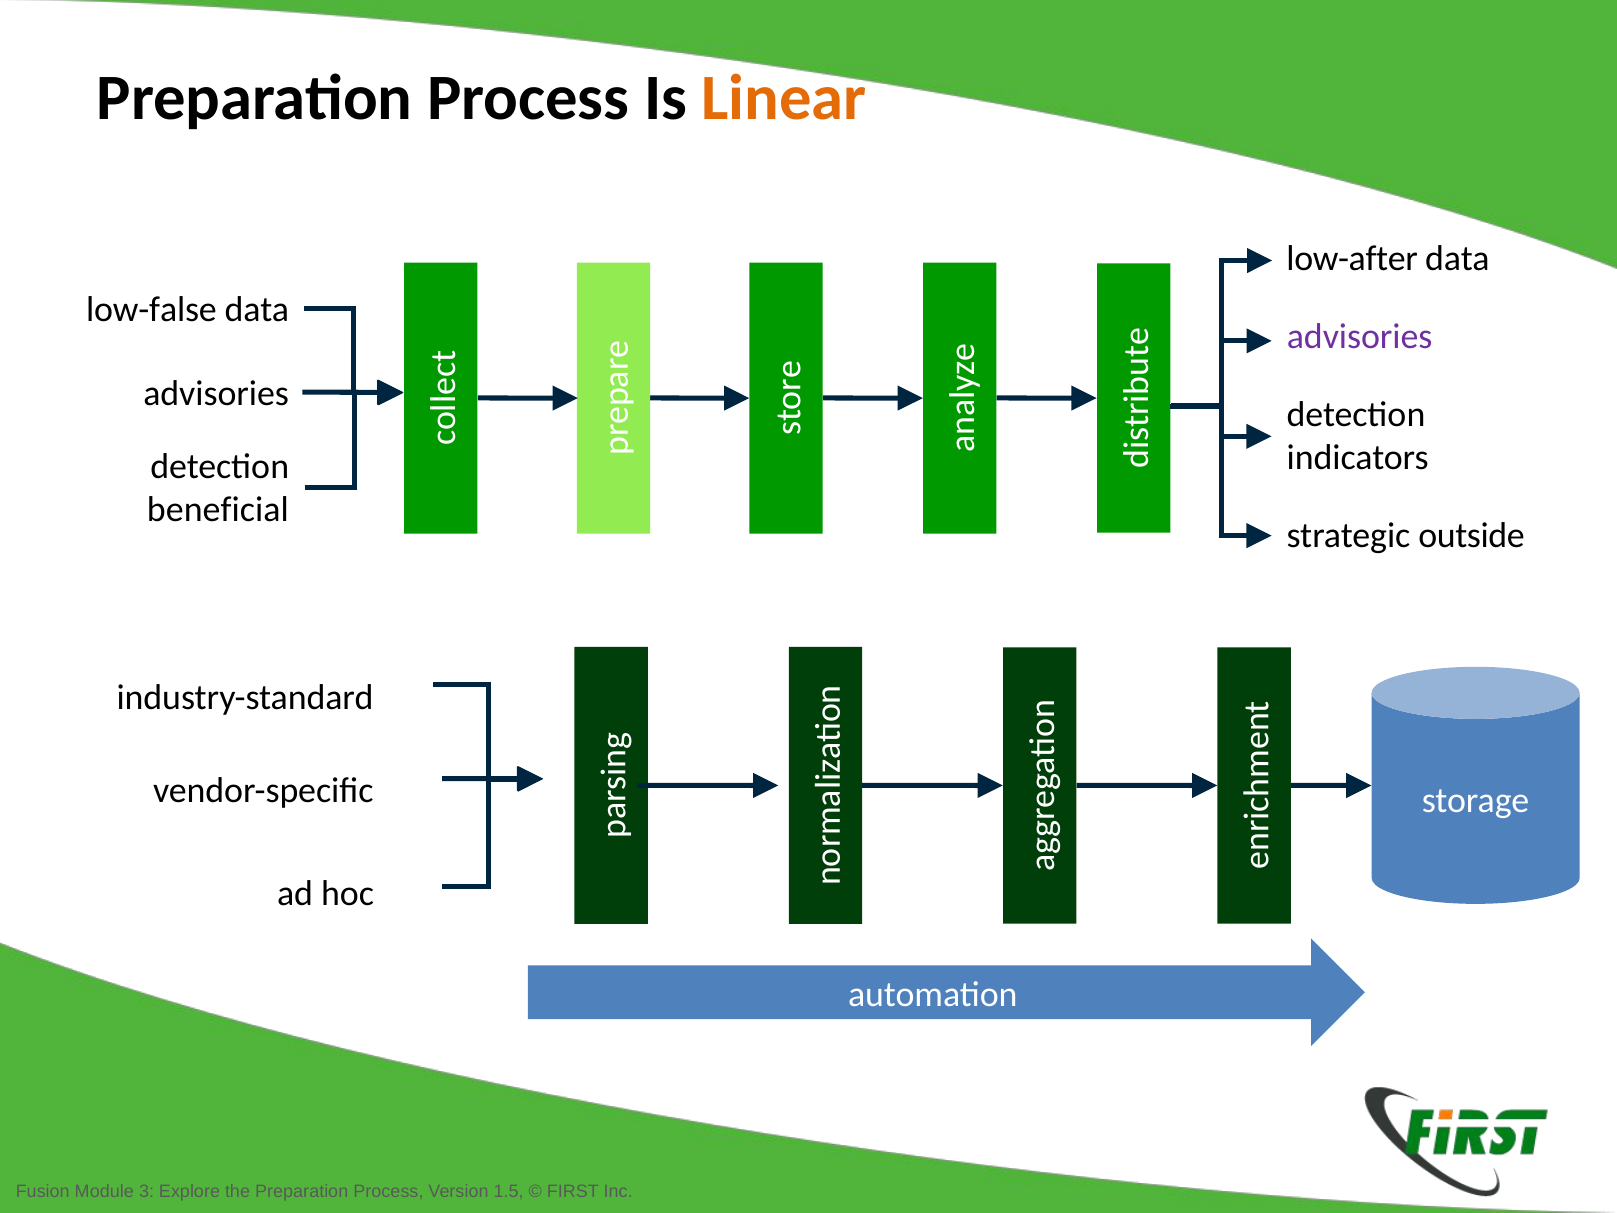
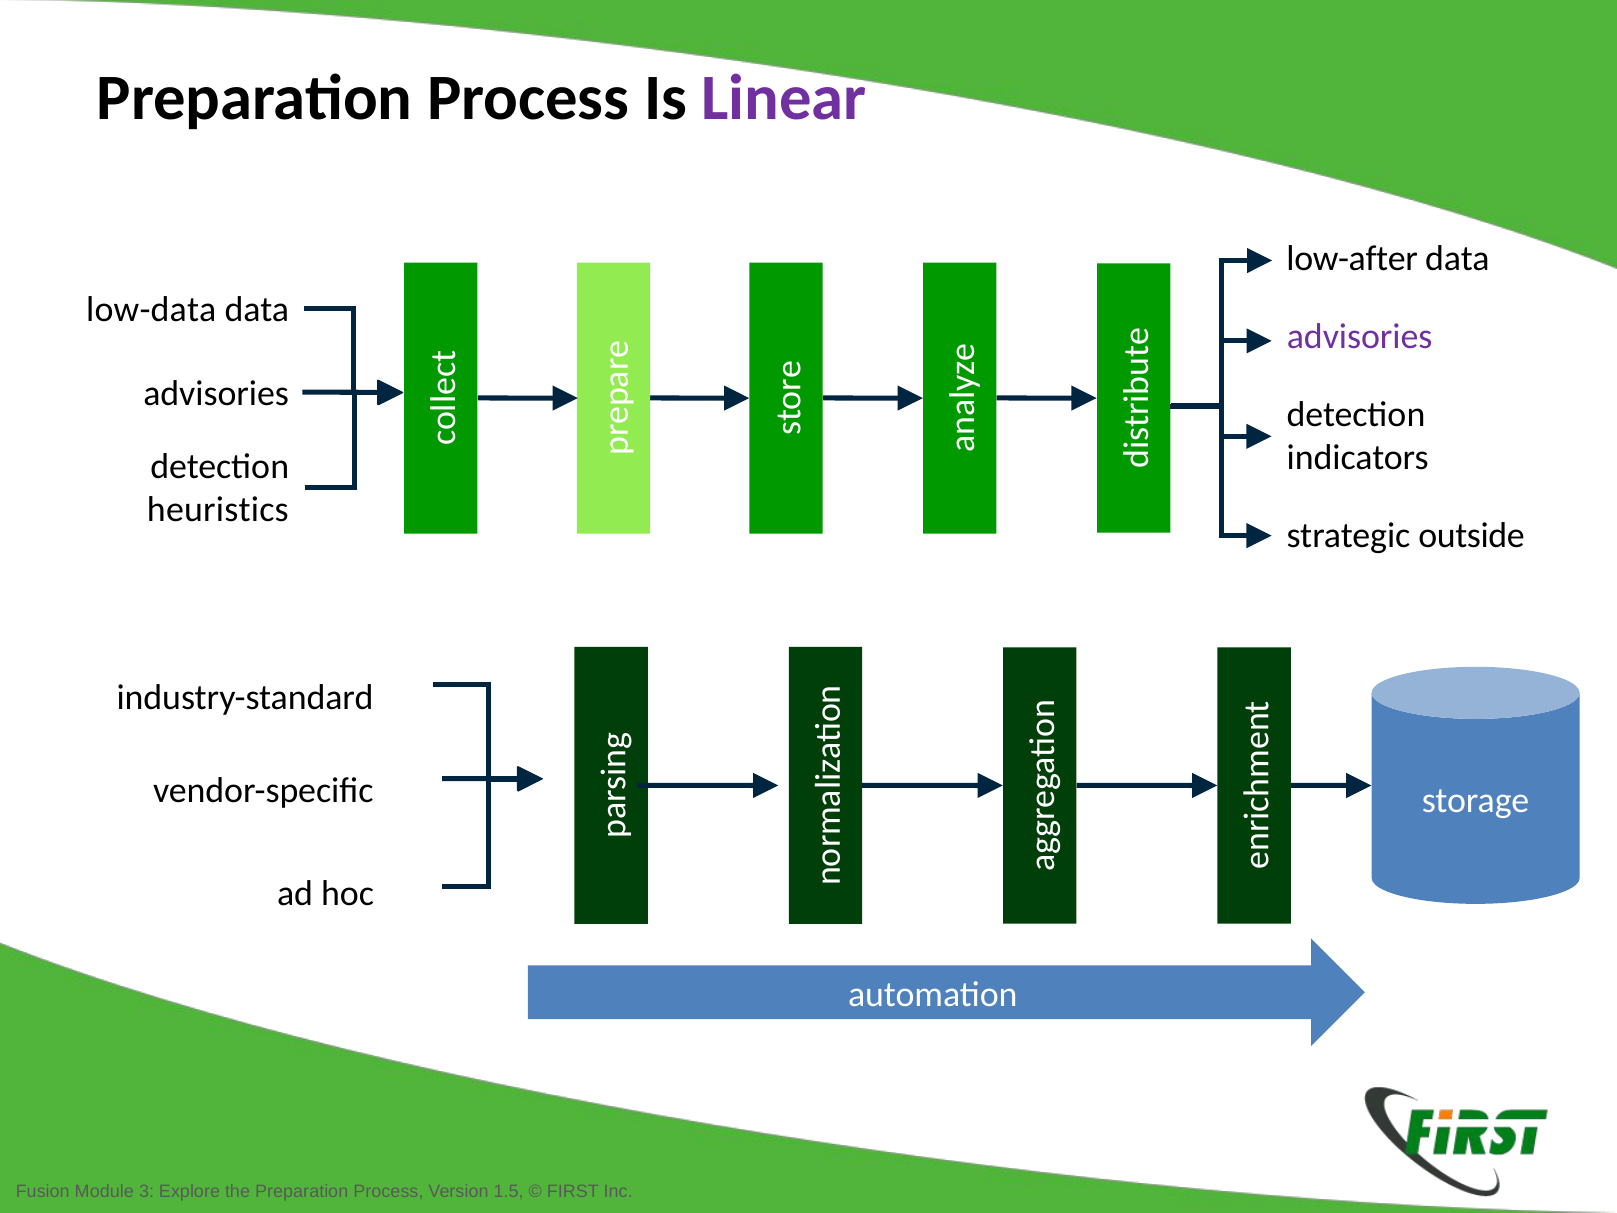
Linear colour: orange -> purple
low-false: low-false -> low-data
beneficial: beneficial -> heuristics
